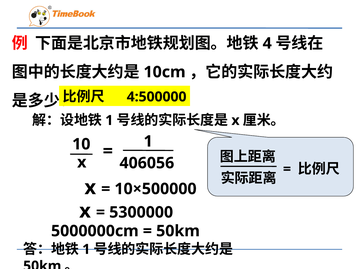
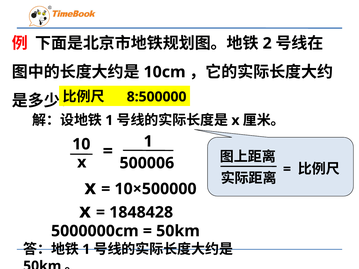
4: 4 -> 2
4:500000: 4:500000 -> 8:500000
406056: 406056 -> 500006
5300000: 5300000 -> 1848428
